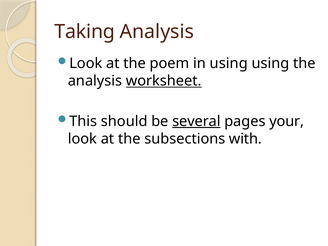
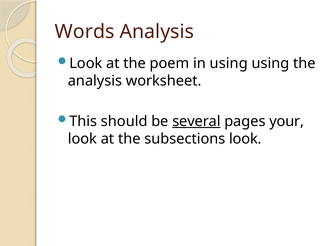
Taking: Taking -> Words
worksheet underline: present -> none
subsections with: with -> look
